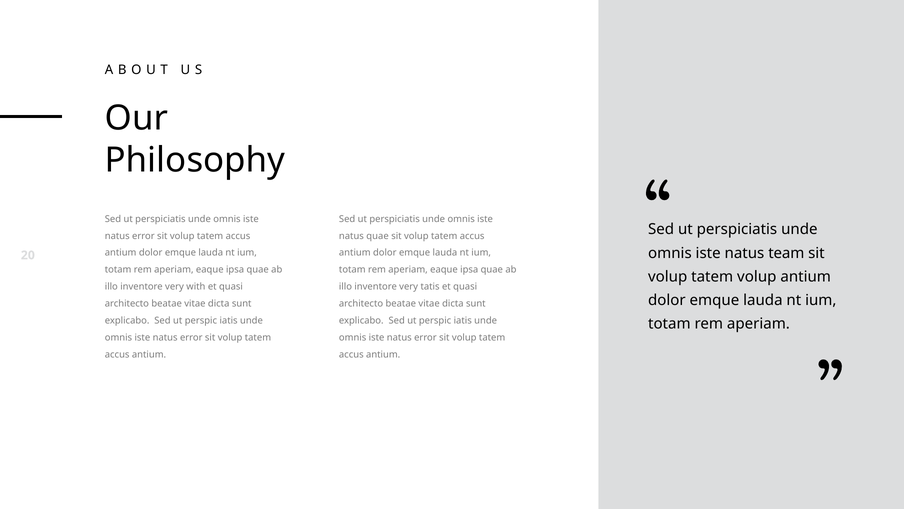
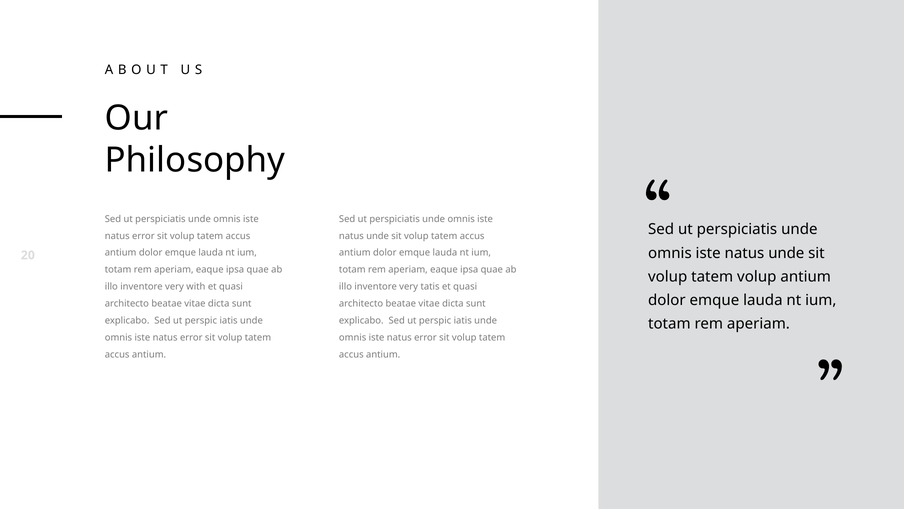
quae at (378, 236): quae -> unde
team at (786, 253): team -> unde
